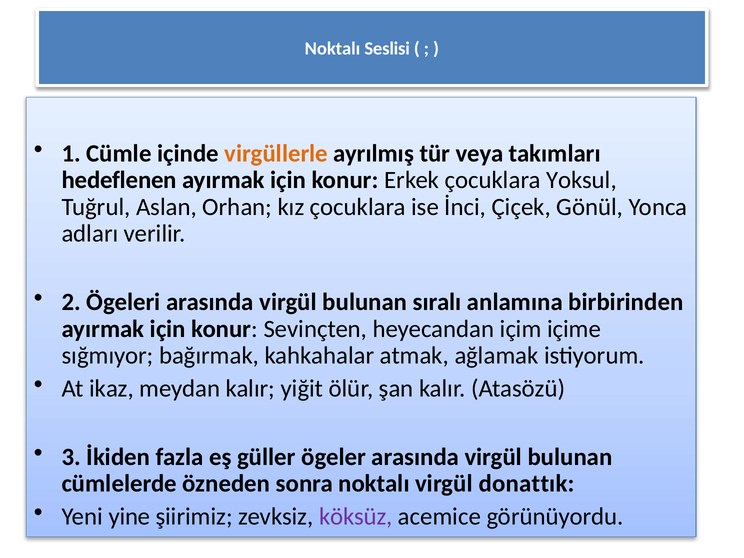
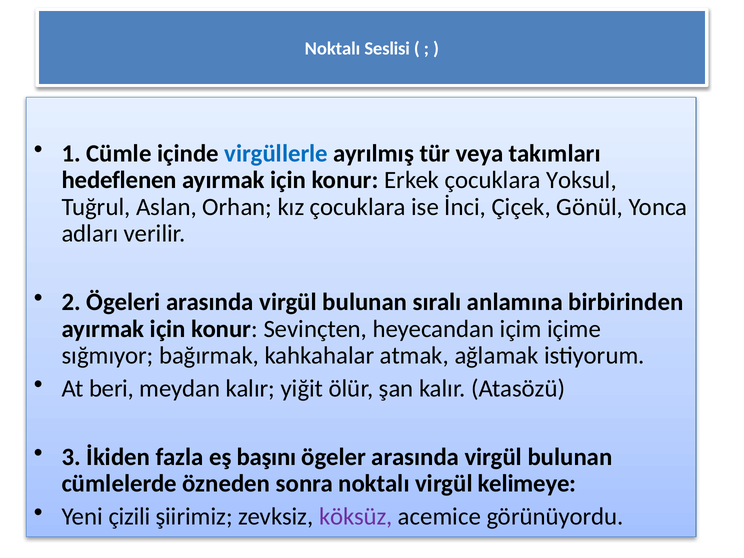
virgüllerle colour: orange -> blue
ikaz: ikaz -> beri
güller: güller -> başını
donattık: donattık -> kelimeye
yine: yine -> çizili
